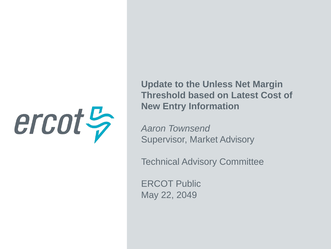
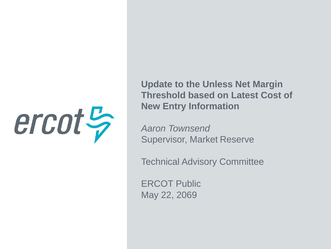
Market Advisory: Advisory -> Reserve
2049: 2049 -> 2069
